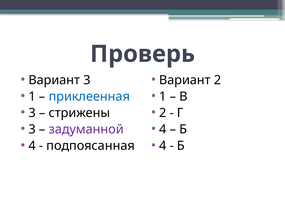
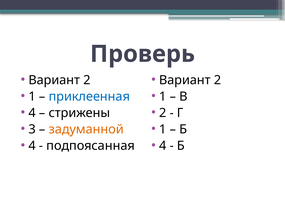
3 at (87, 80): 3 -> 2
3 at (32, 113): 3 -> 4
задуманной colour: purple -> orange
4 at (163, 129): 4 -> 1
